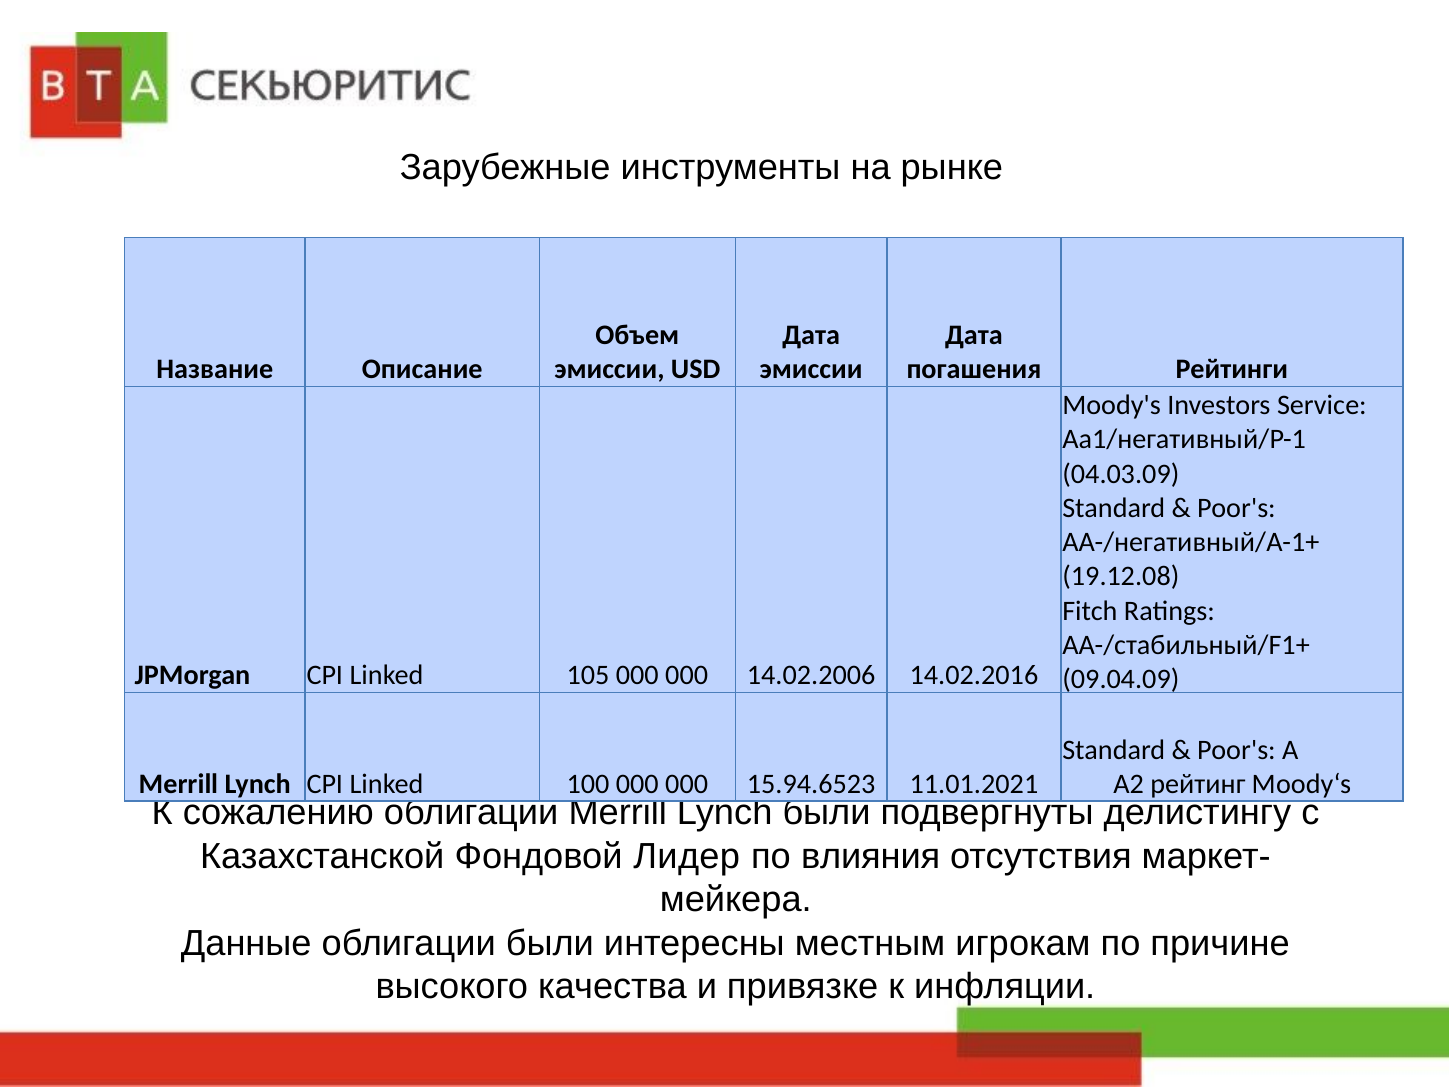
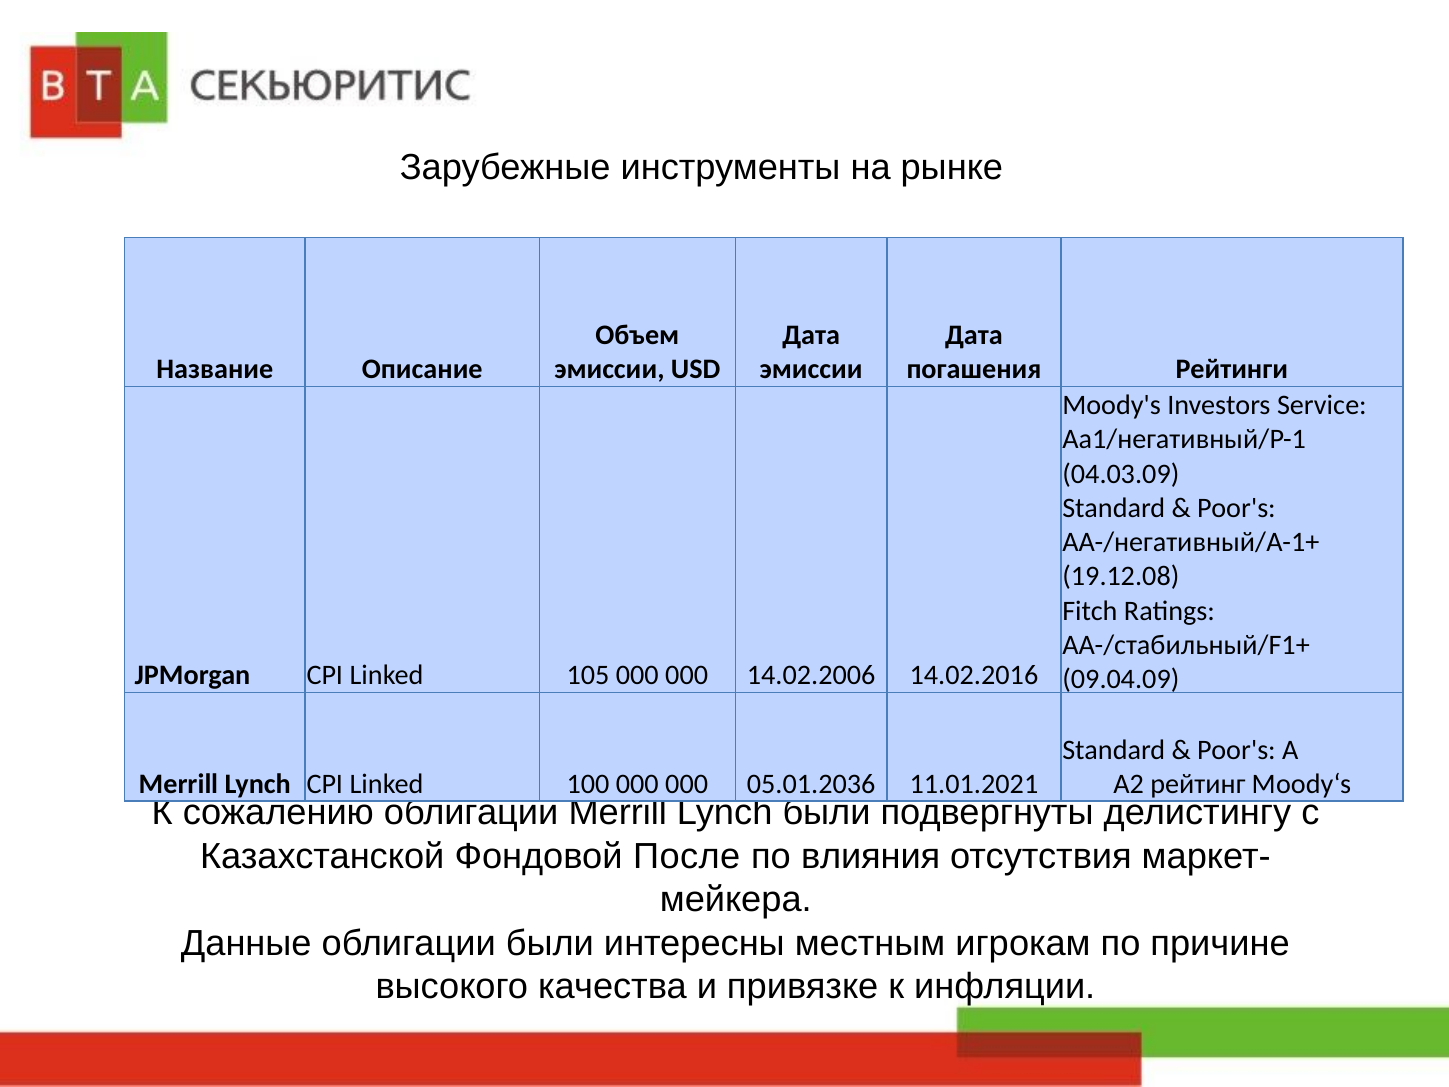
15.94.6523: 15.94.6523 -> 05.01.2036
Лидер: Лидер -> После
